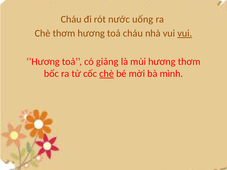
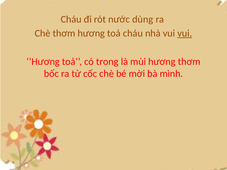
uống: uống -> dùng
giảng: giảng -> trong
chè at (107, 74) underline: present -> none
